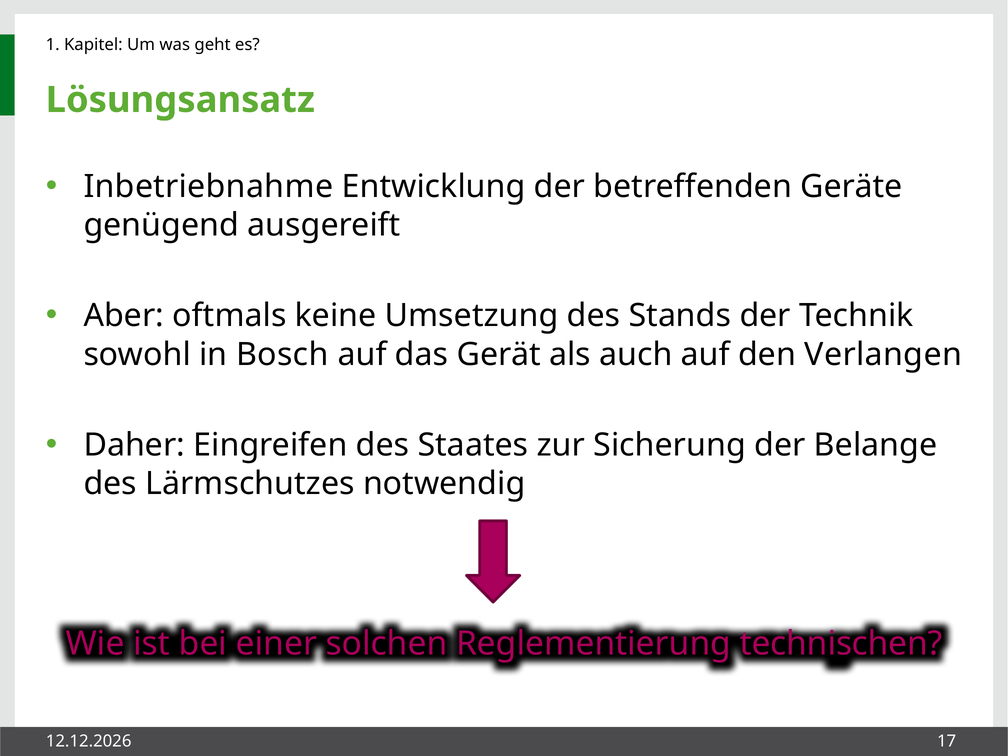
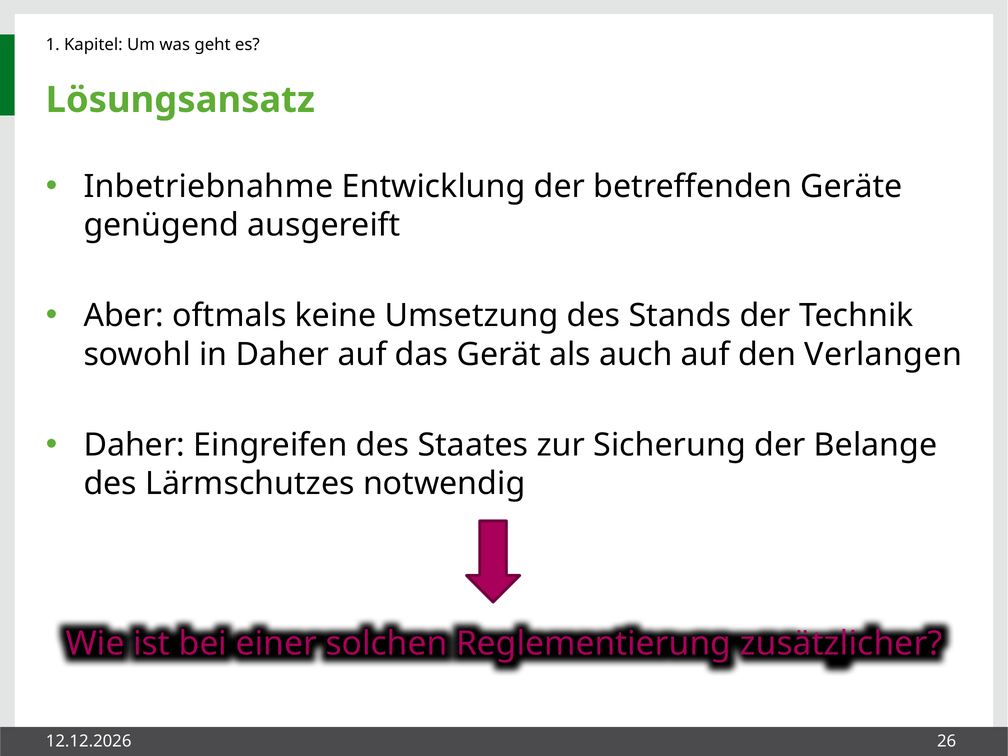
in Bosch: Bosch -> Daher
technischen: technischen -> zusätzlicher
17: 17 -> 26
